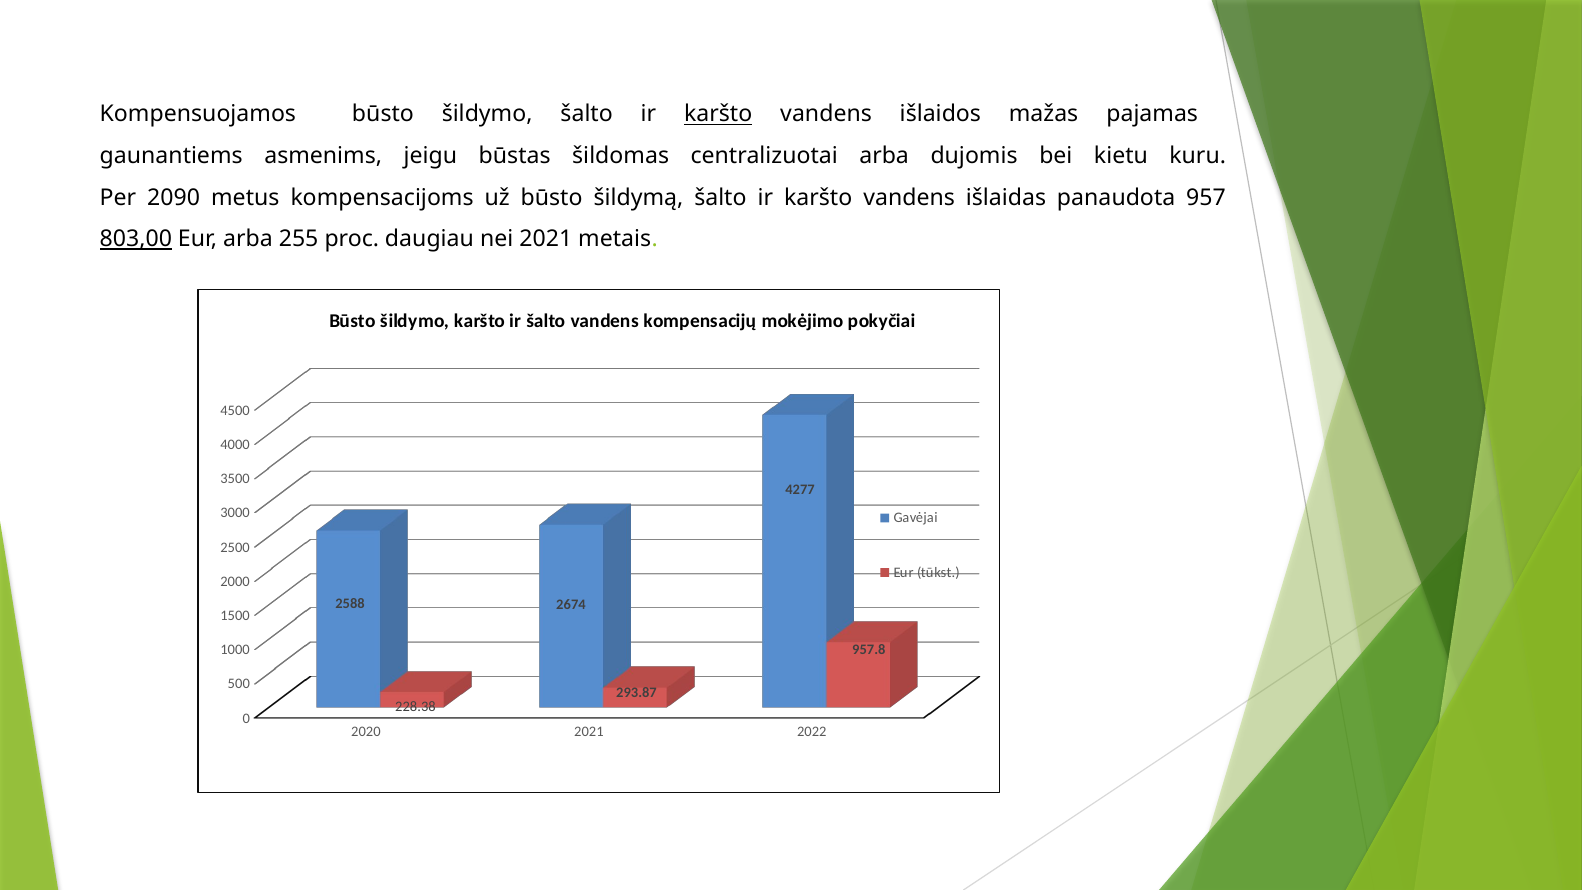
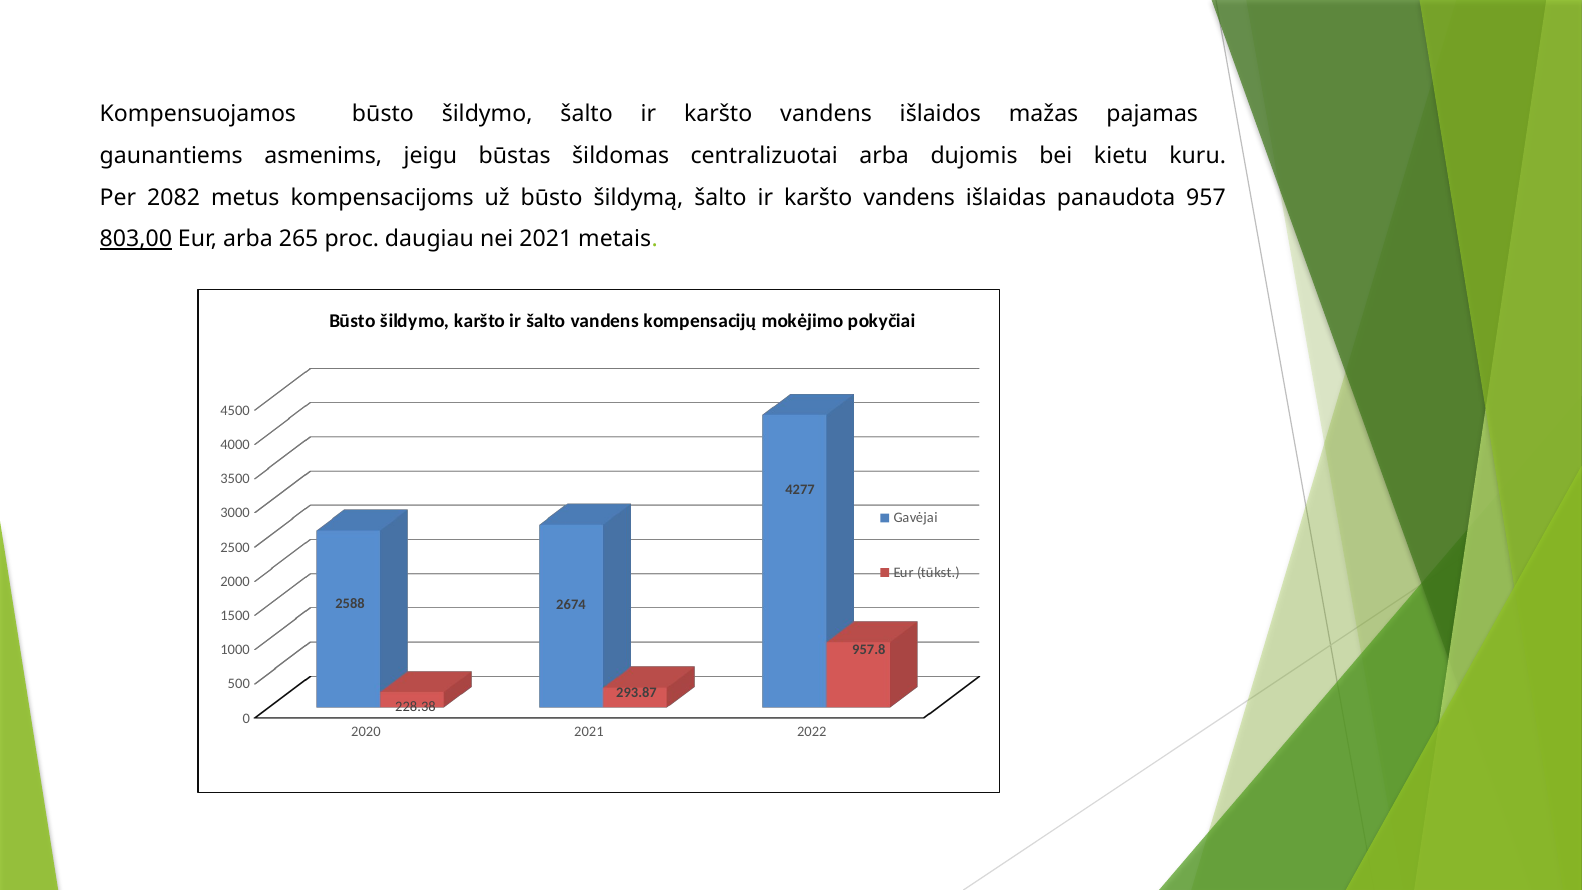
karšto at (718, 114) underline: present -> none
2090: 2090 -> 2082
255: 255 -> 265
